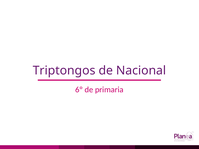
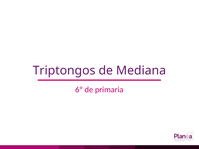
Nacional: Nacional -> Mediana
